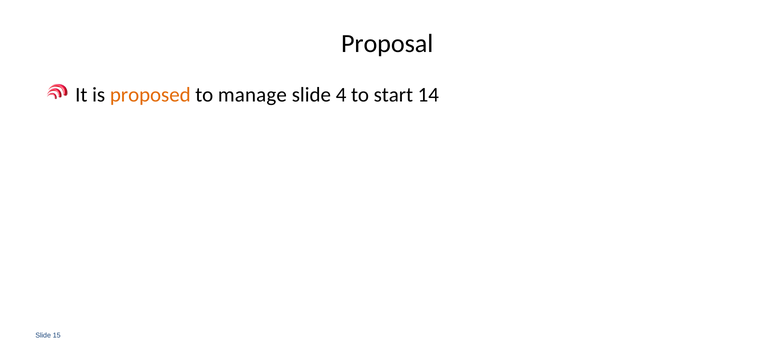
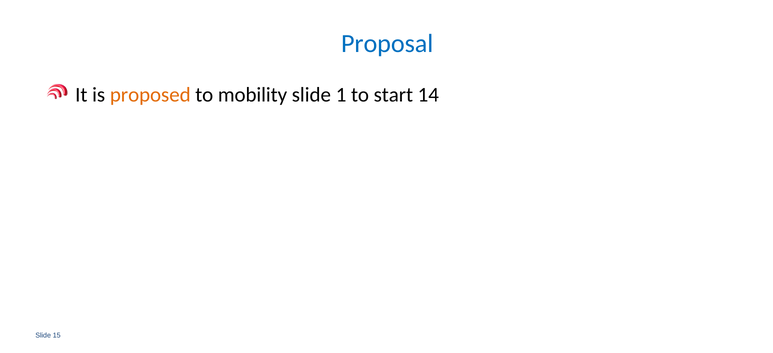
Proposal colour: black -> blue
manage: manage -> mobility
4: 4 -> 1
